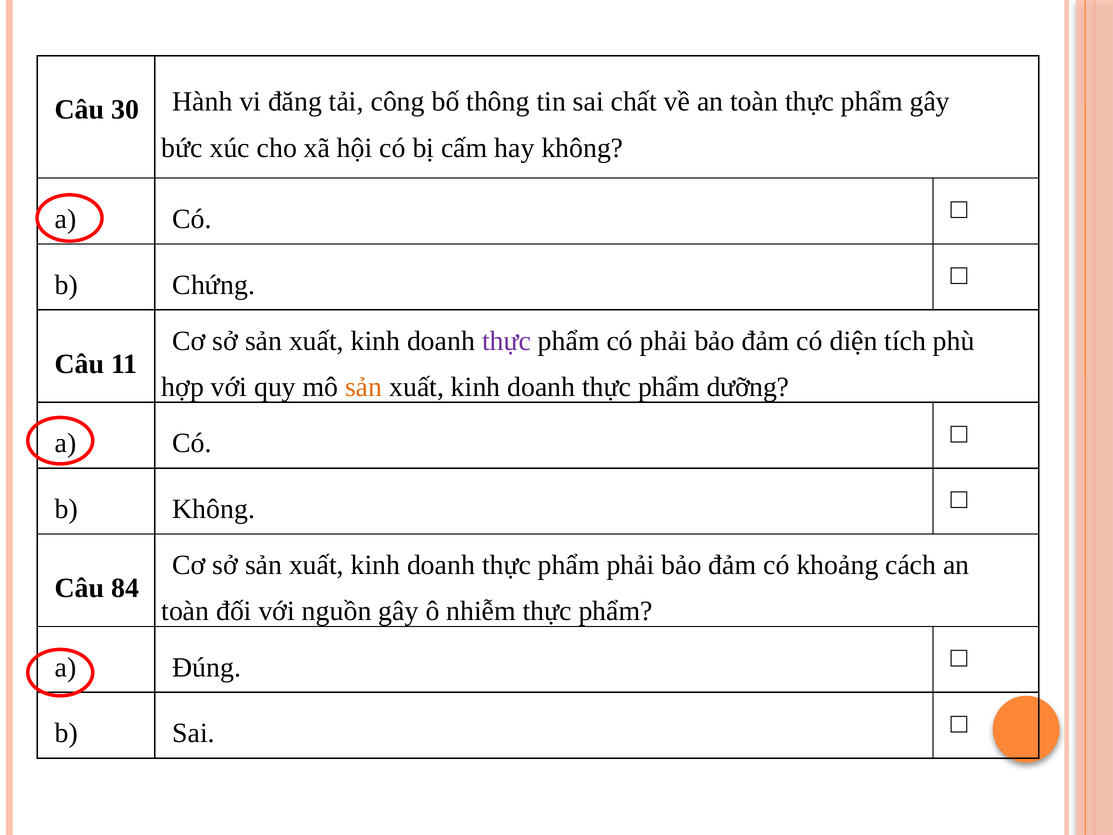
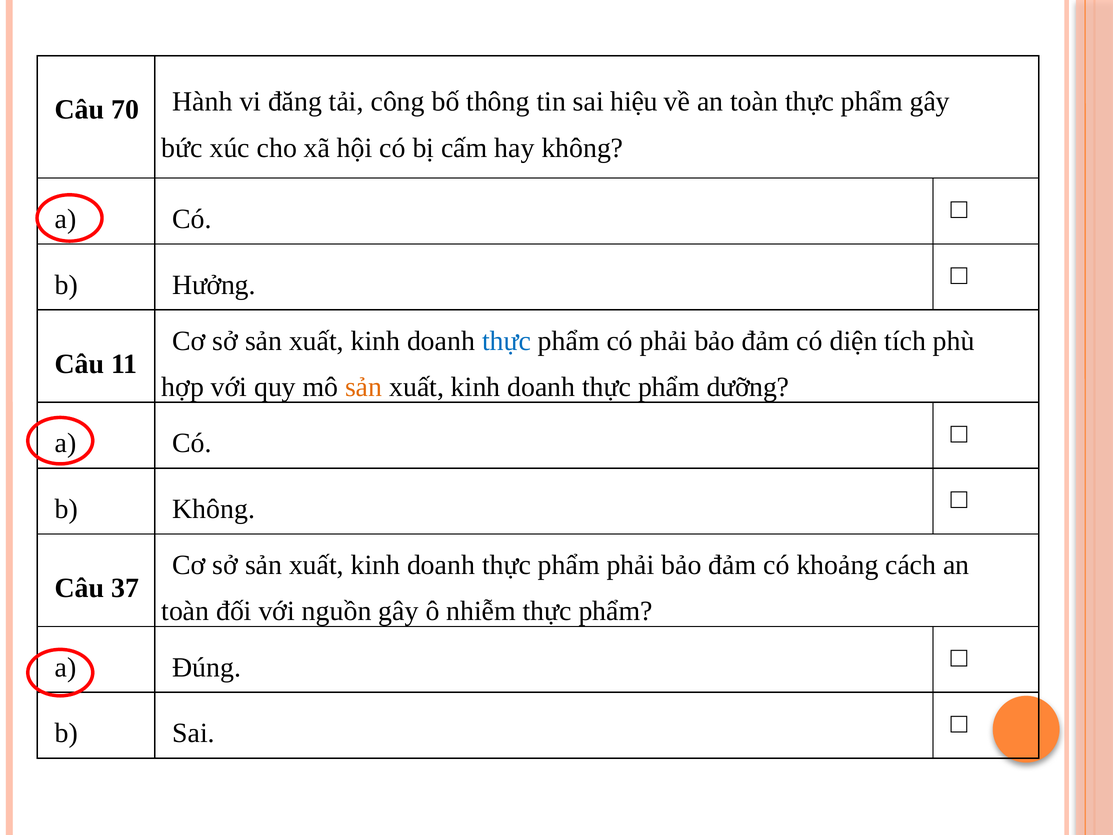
30: 30 -> 70
chất: chất -> hiệu
Chứng: Chứng -> Hưởng
thực at (507, 341) colour: purple -> blue
84: 84 -> 37
